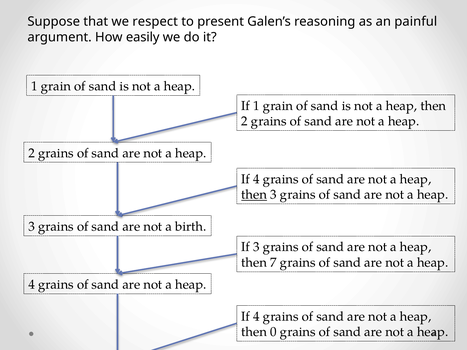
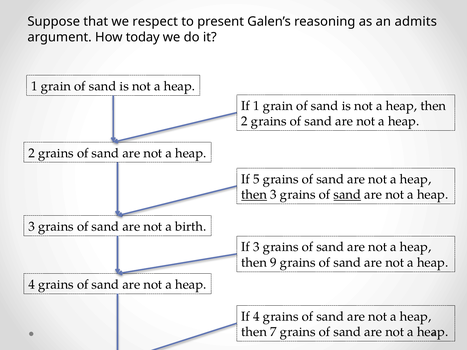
painful: painful -> admits
easily: easily -> today
4 at (256, 179): 4 -> 5
sand at (347, 195) underline: none -> present
7: 7 -> 9
0: 0 -> 7
